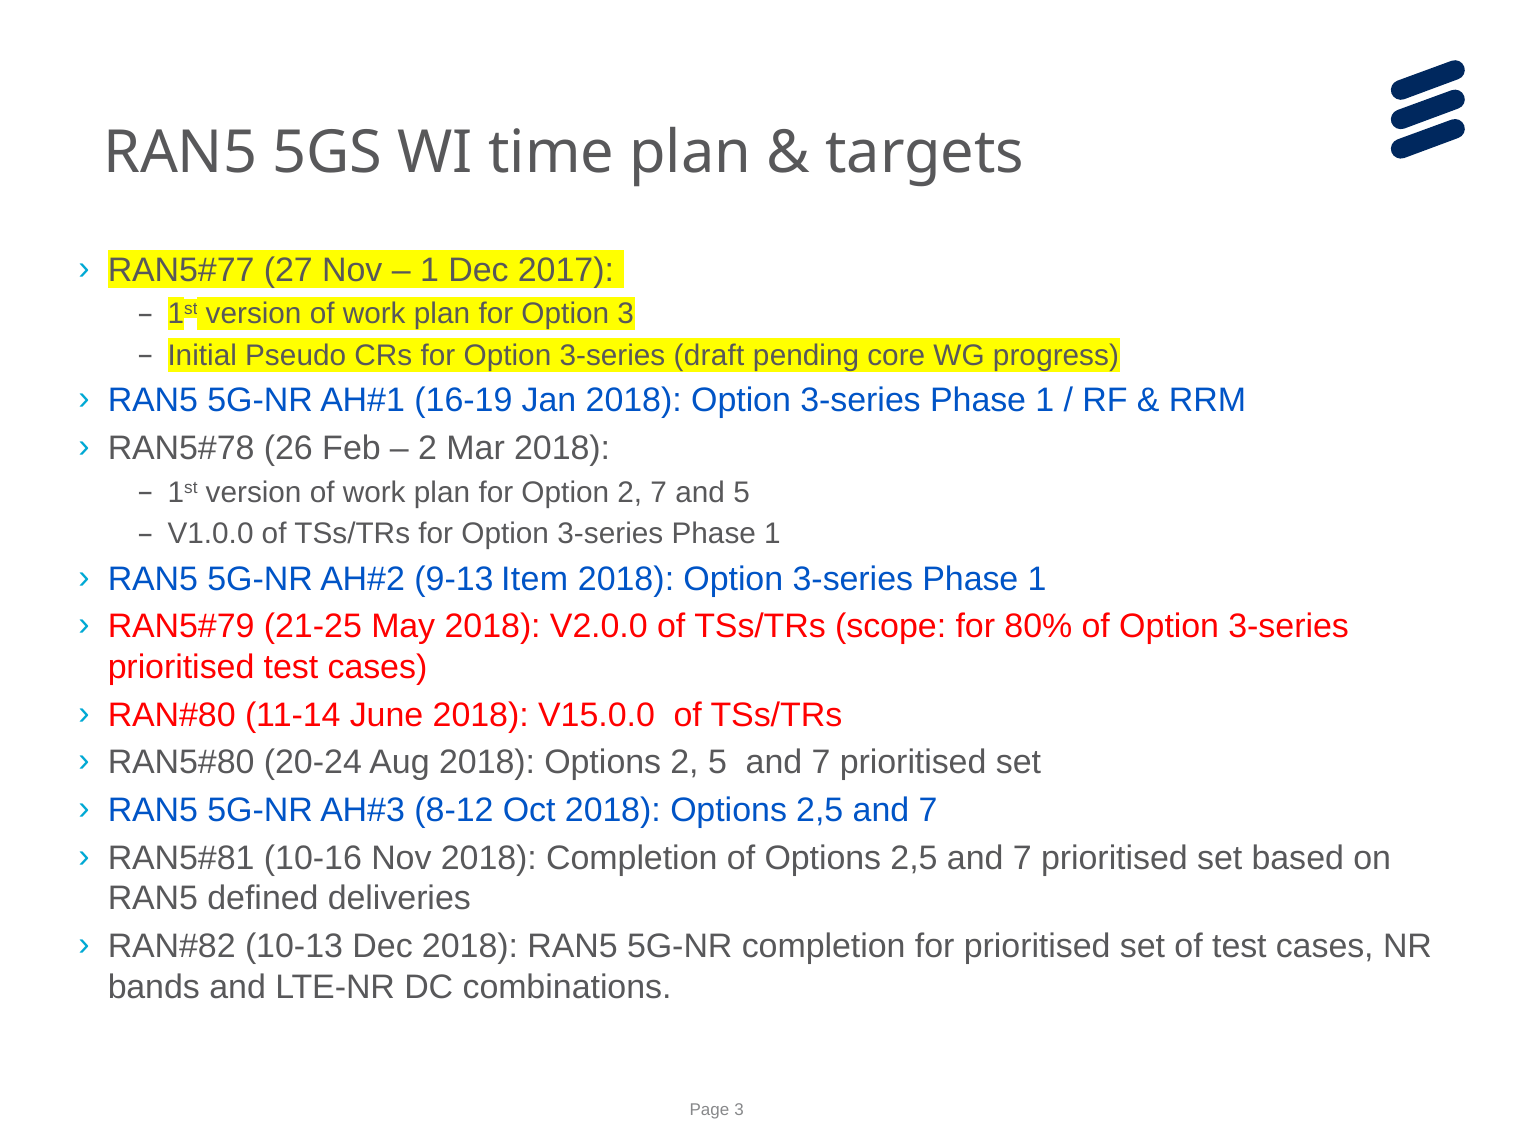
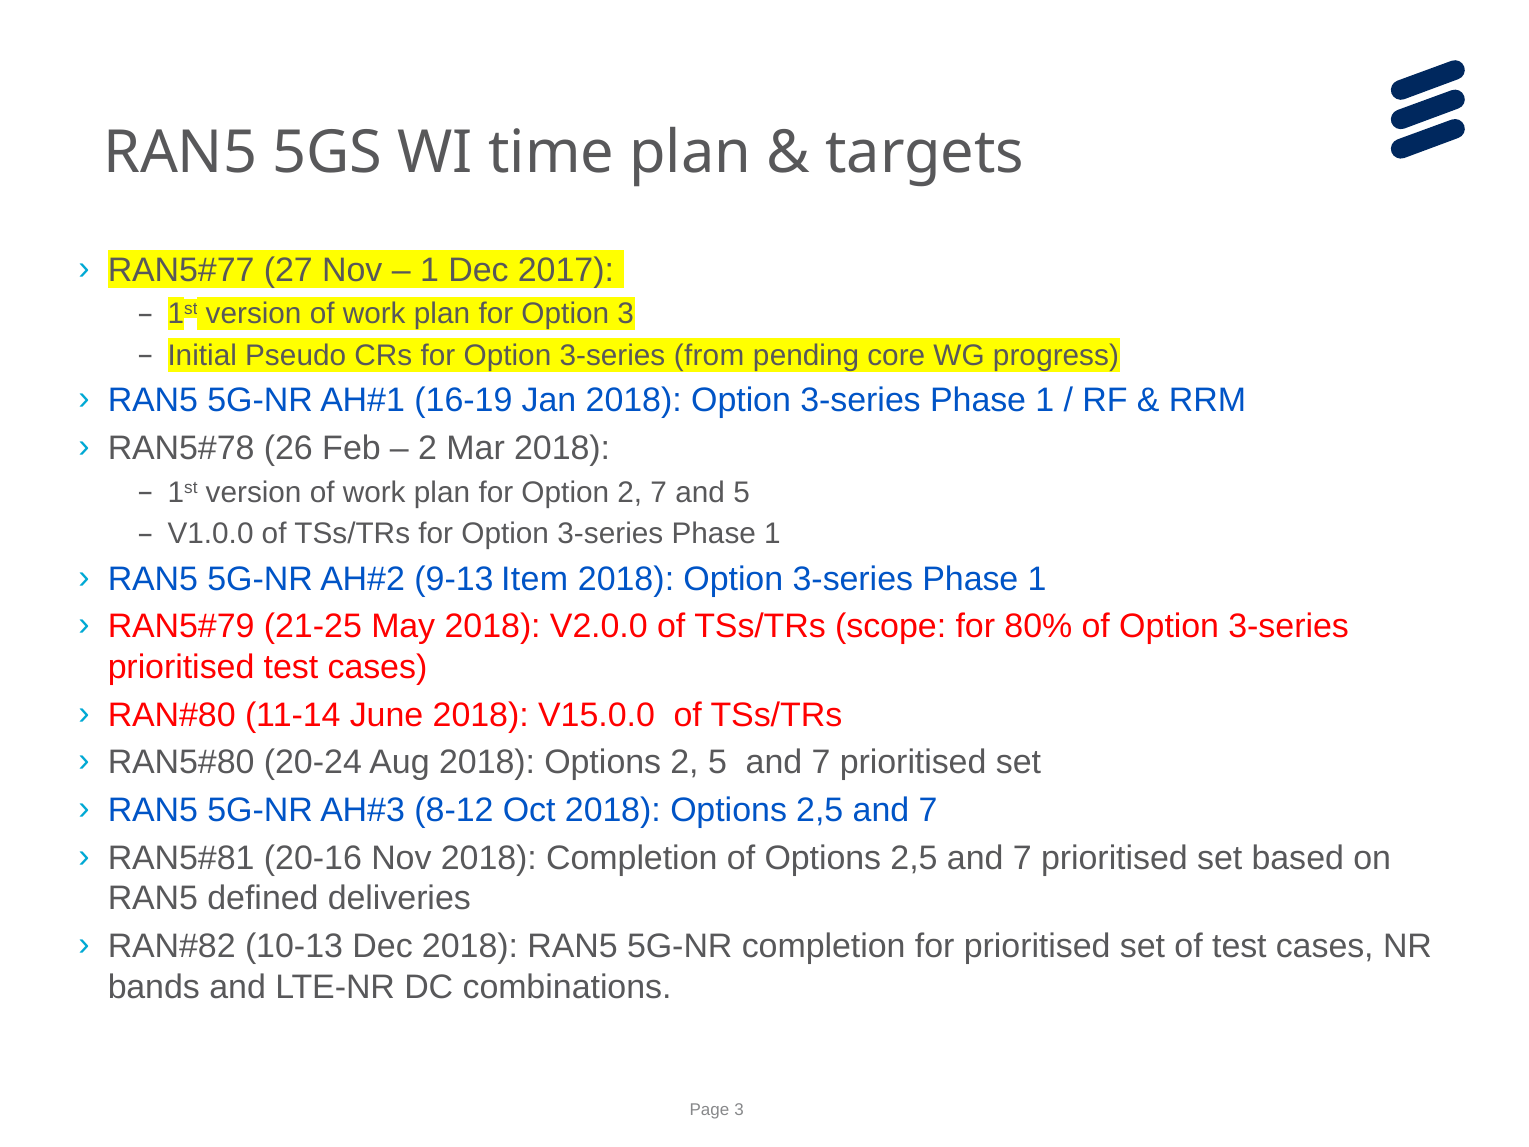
draft: draft -> from
10-16: 10-16 -> 20-16
